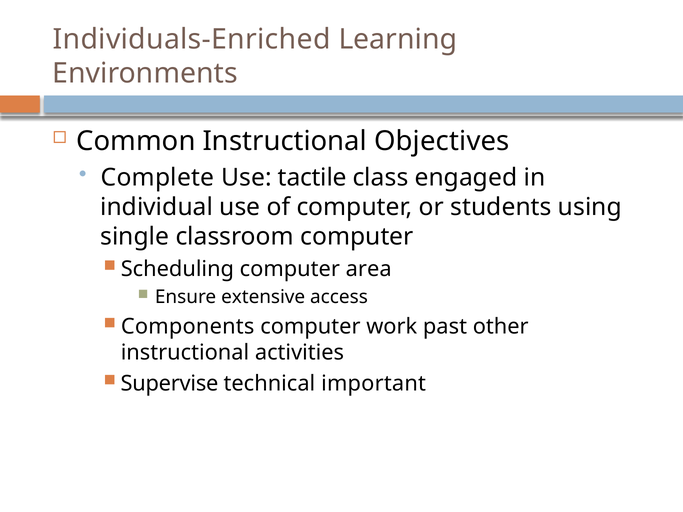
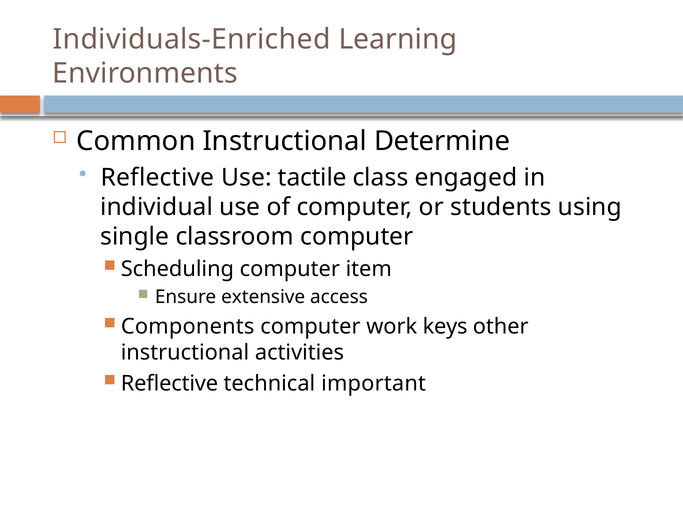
Objectives: Objectives -> Determine
Complete at (157, 178): Complete -> Reflective
area: area -> item
past: past -> keys
Supervise at (169, 384): Supervise -> Reflective
